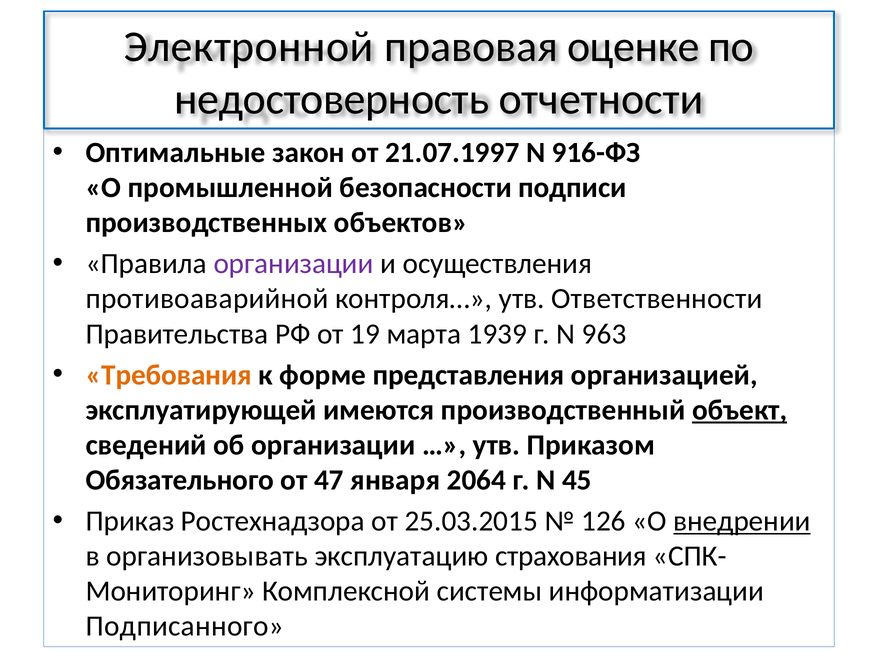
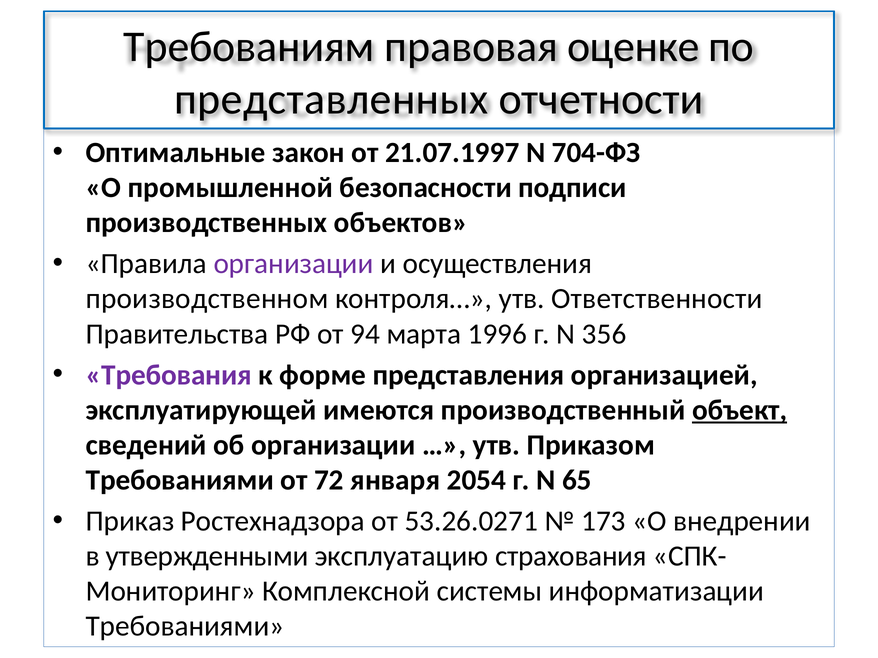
Электронной: Электронной -> Требованиям
недостоверность: недостоверность -> представленных
916-ФЗ: 916-ФЗ -> 704-ФЗ
противоаварийной: противоаварийной -> производственном
19: 19 -> 94
1939: 1939 -> 1996
963: 963 -> 356
Требования colour: orange -> purple
Обязательного at (180, 480): Обязательного -> Требованиями
47: 47 -> 72
2064: 2064 -> 2054
45: 45 -> 65
25.03.2015: 25.03.2015 -> 53.26.0271
126: 126 -> 173
внедрении underline: present -> none
организовывать: организовывать -> утвержденными
Подписанного at (185, 627): Подписанного -> Требованиями
